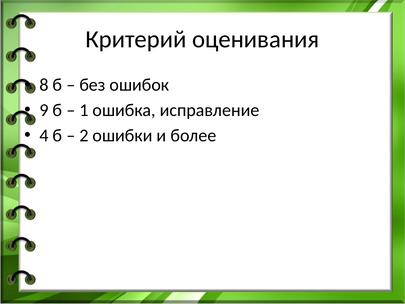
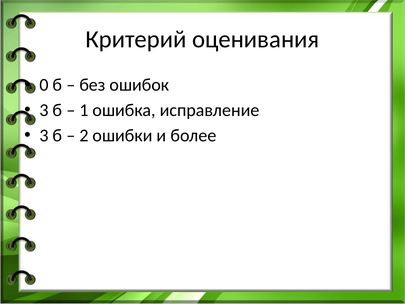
8: 8 -> 0
9 at (44, 110): 9 -> 3
4 at (44, 135): 4 -> 3
